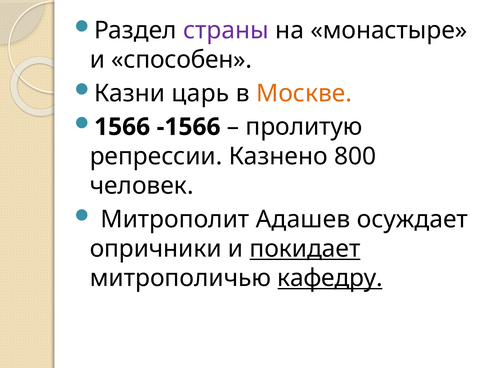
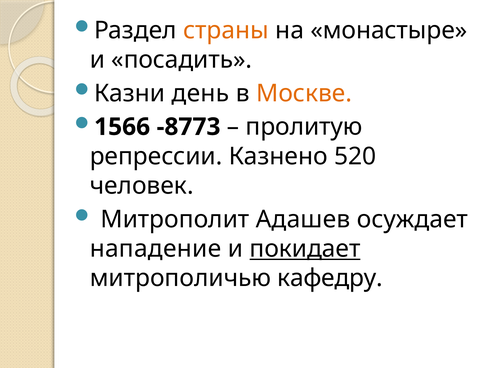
страны colour: purple -> orange
способен: способен -> посадить
царь: царь -> день
-1566: -1566 -> -8773
800: 800 -> 520
опричники: опричники -> нападение
кафедру underline: present -> none
